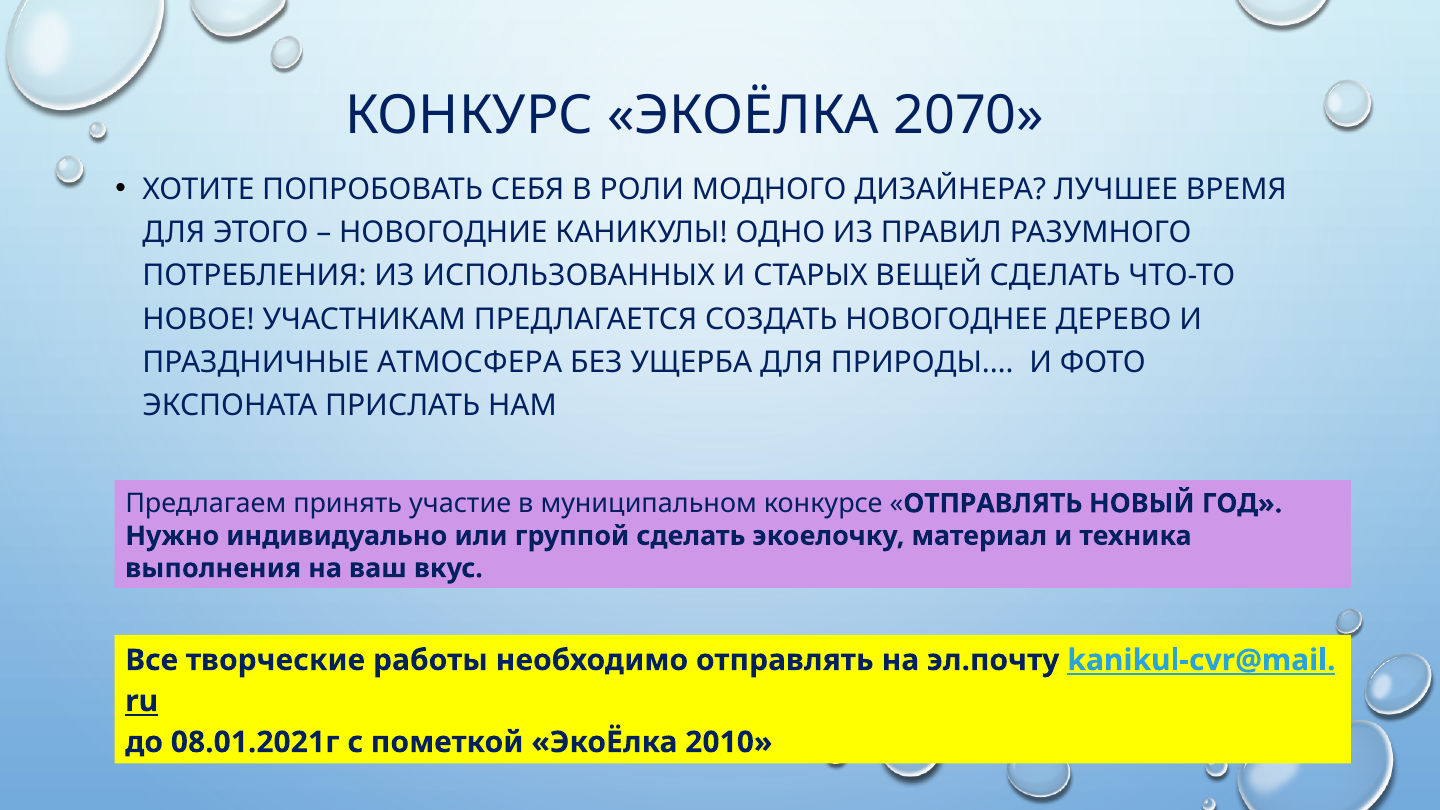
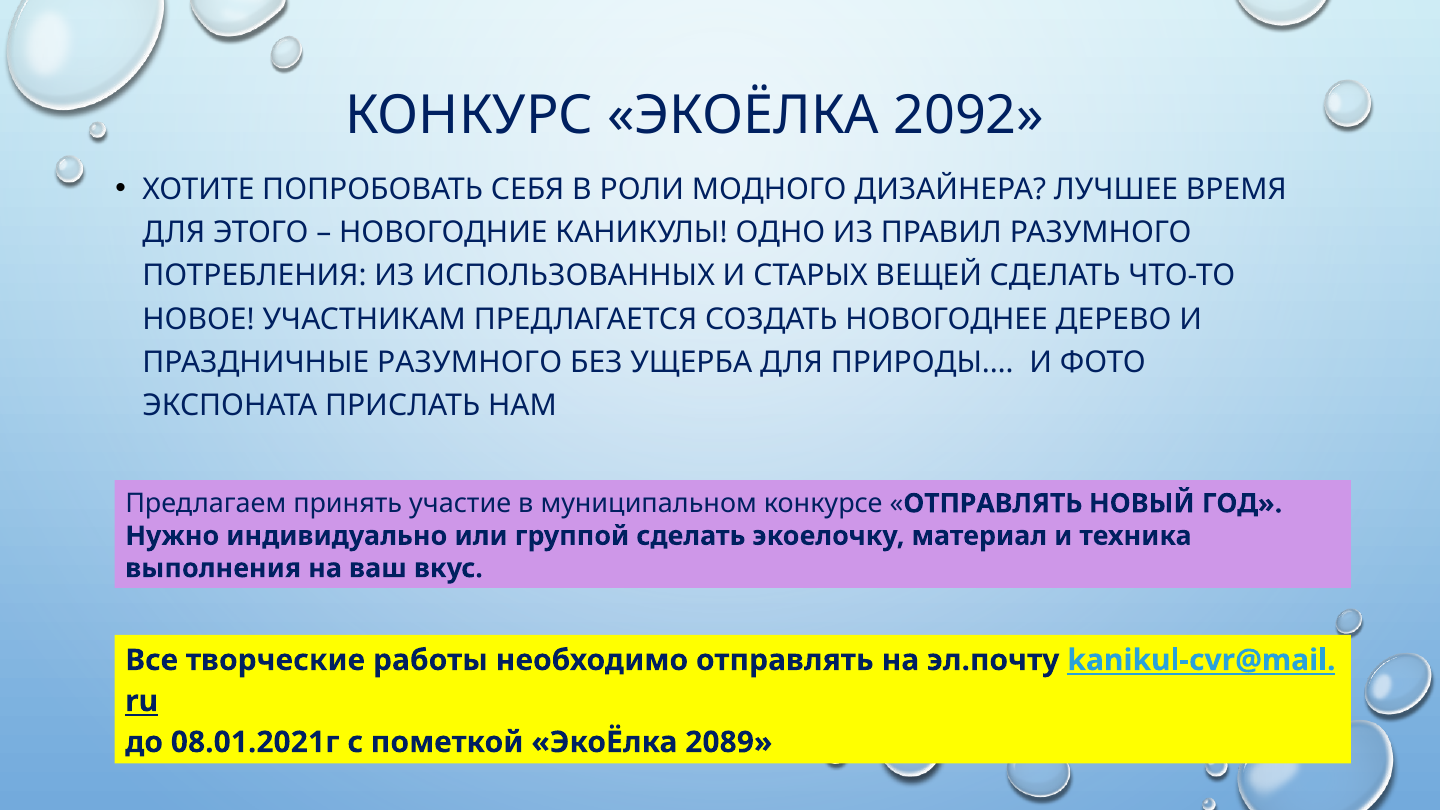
2070: 2070 -> 2092
ПРАЗДНИЧНЫЕ АТМОСФЕРА: АТМОСФЕРА -> РАЗУМНОГО
2010: 2010 -> 2089
